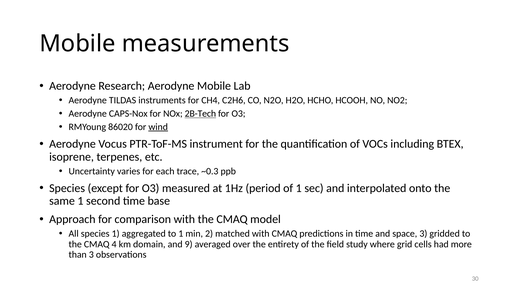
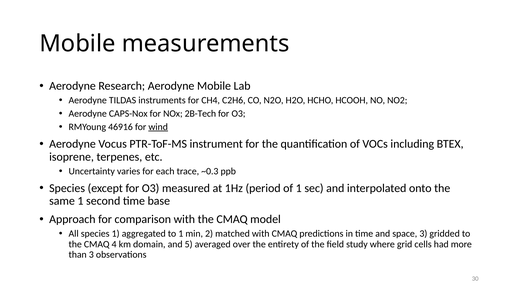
2B-Tech underline: present -> none
86020: 86020 -> 46916
9: 9 -> 5
